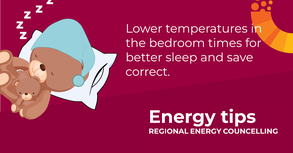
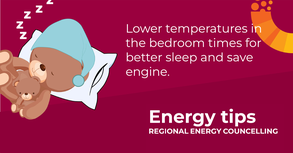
correct: correct -> engine
